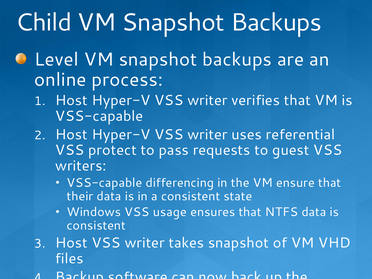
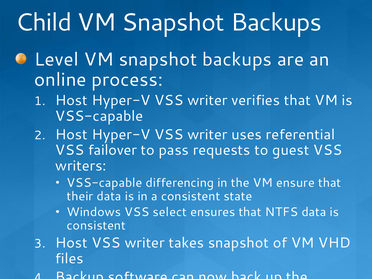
protect: protect -> failover
usage: usage -> select
